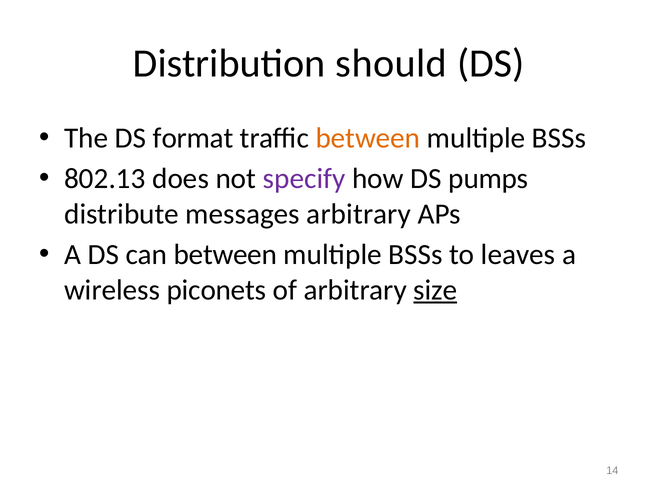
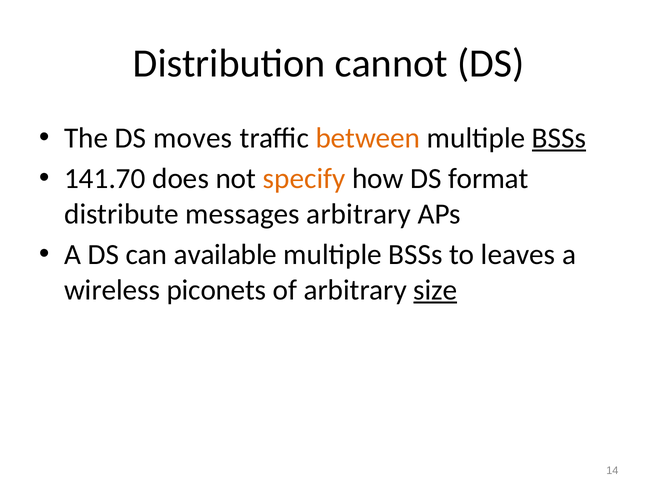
should: should -> cannot
format: format -> moves
BSSs at (559, 138) underline: none -> present
802.13: 802.13 -> 141.70
specify colour: purple -> orange
pumps: pumps -> format
can between: between -> available
